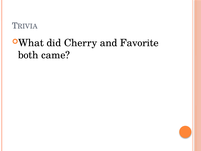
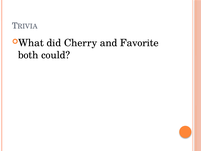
came: came -> could
